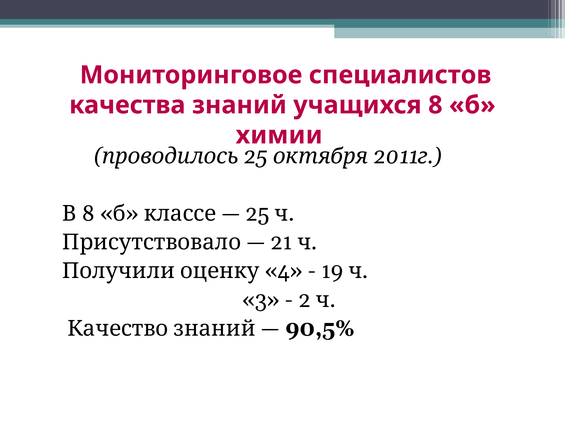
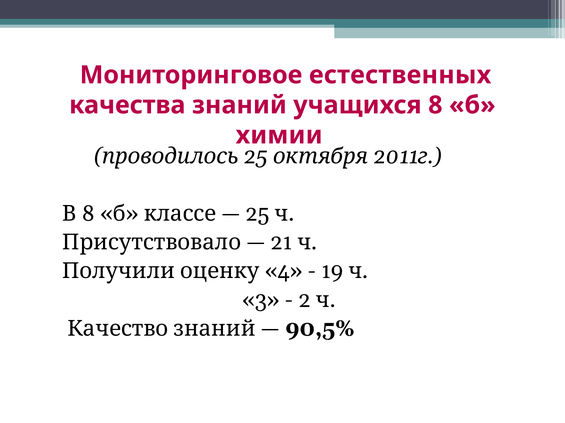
специалистов: специалистов -> естественных
